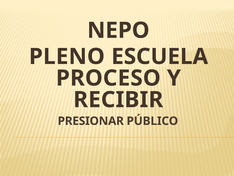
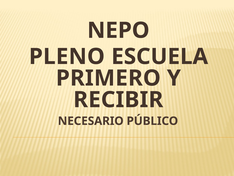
PROCESO: PROCESO -> PRIMERO
PRESIONAR: PRESIONAR -> NECESARIO
